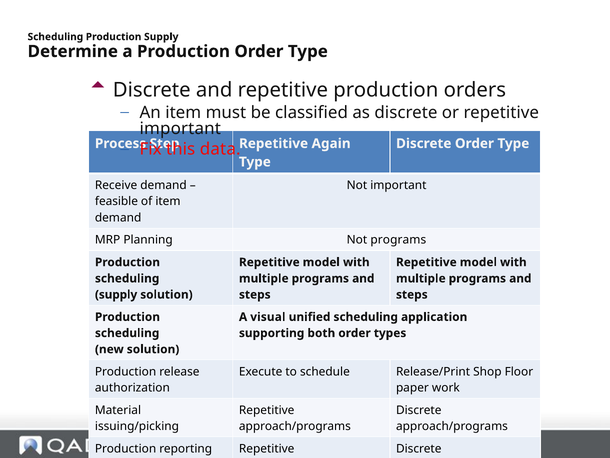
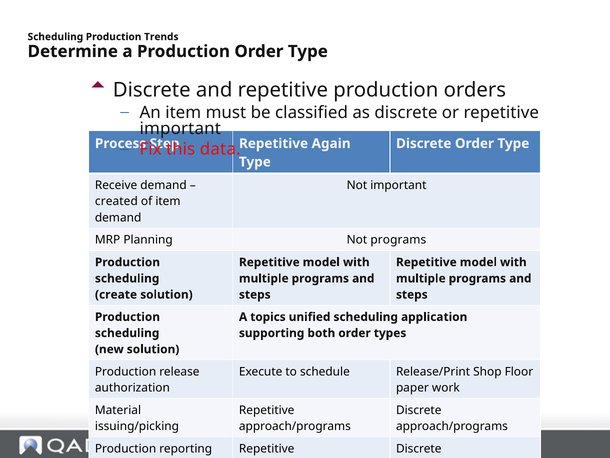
Production Supply: Supply -> Trends
feasible: feasible -> created
supply at (116, 294): supply -> create
visual: visual -> topics
